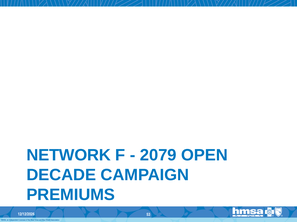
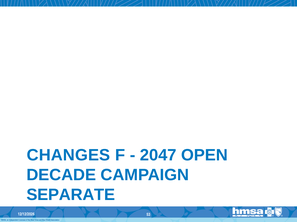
NETWORK: NETWORK -> CHANGES
2079: 2079 -> 2047
PREMIUMS: PREMIUMS -> SEPARATE
